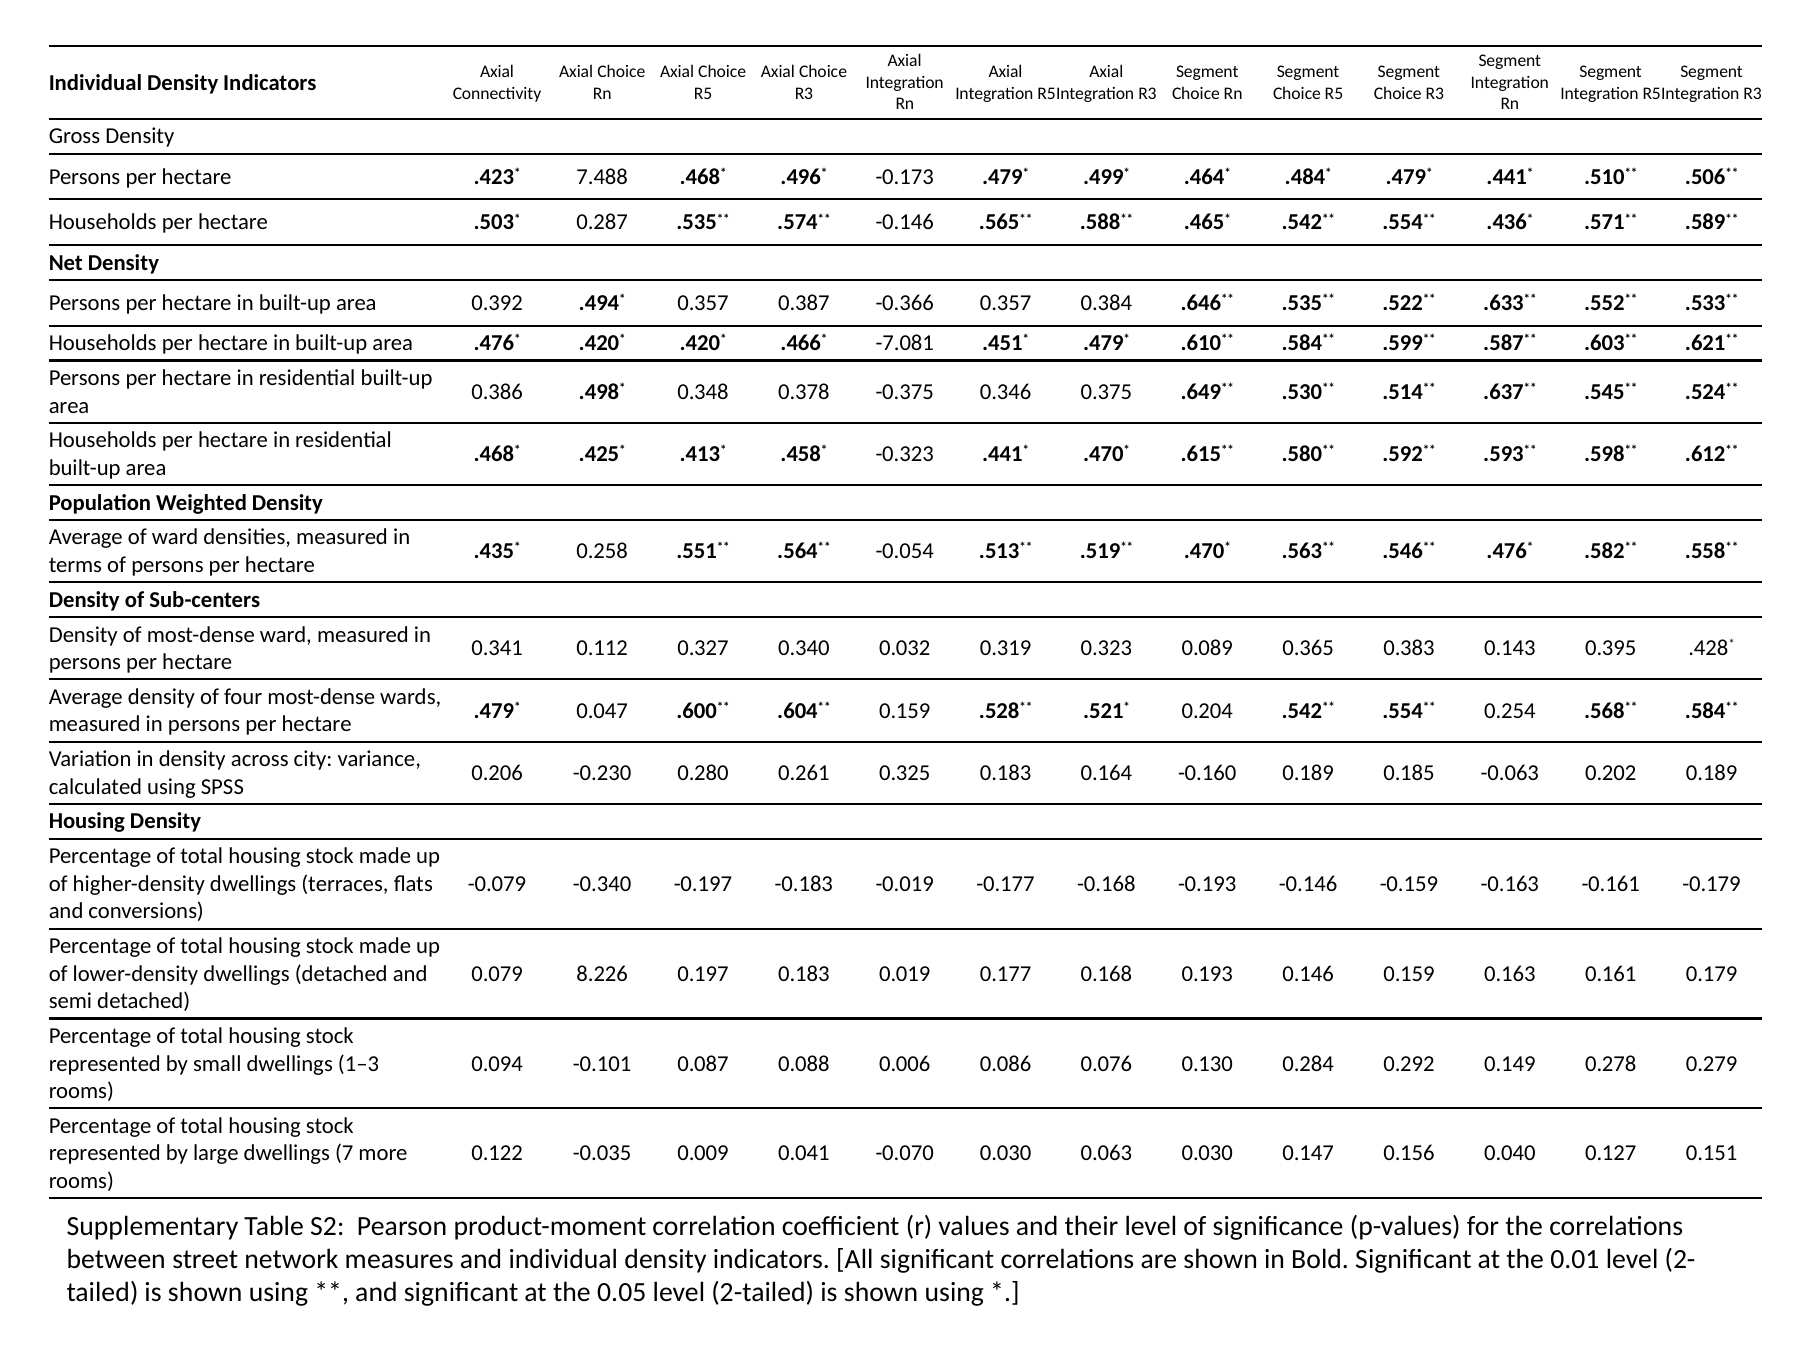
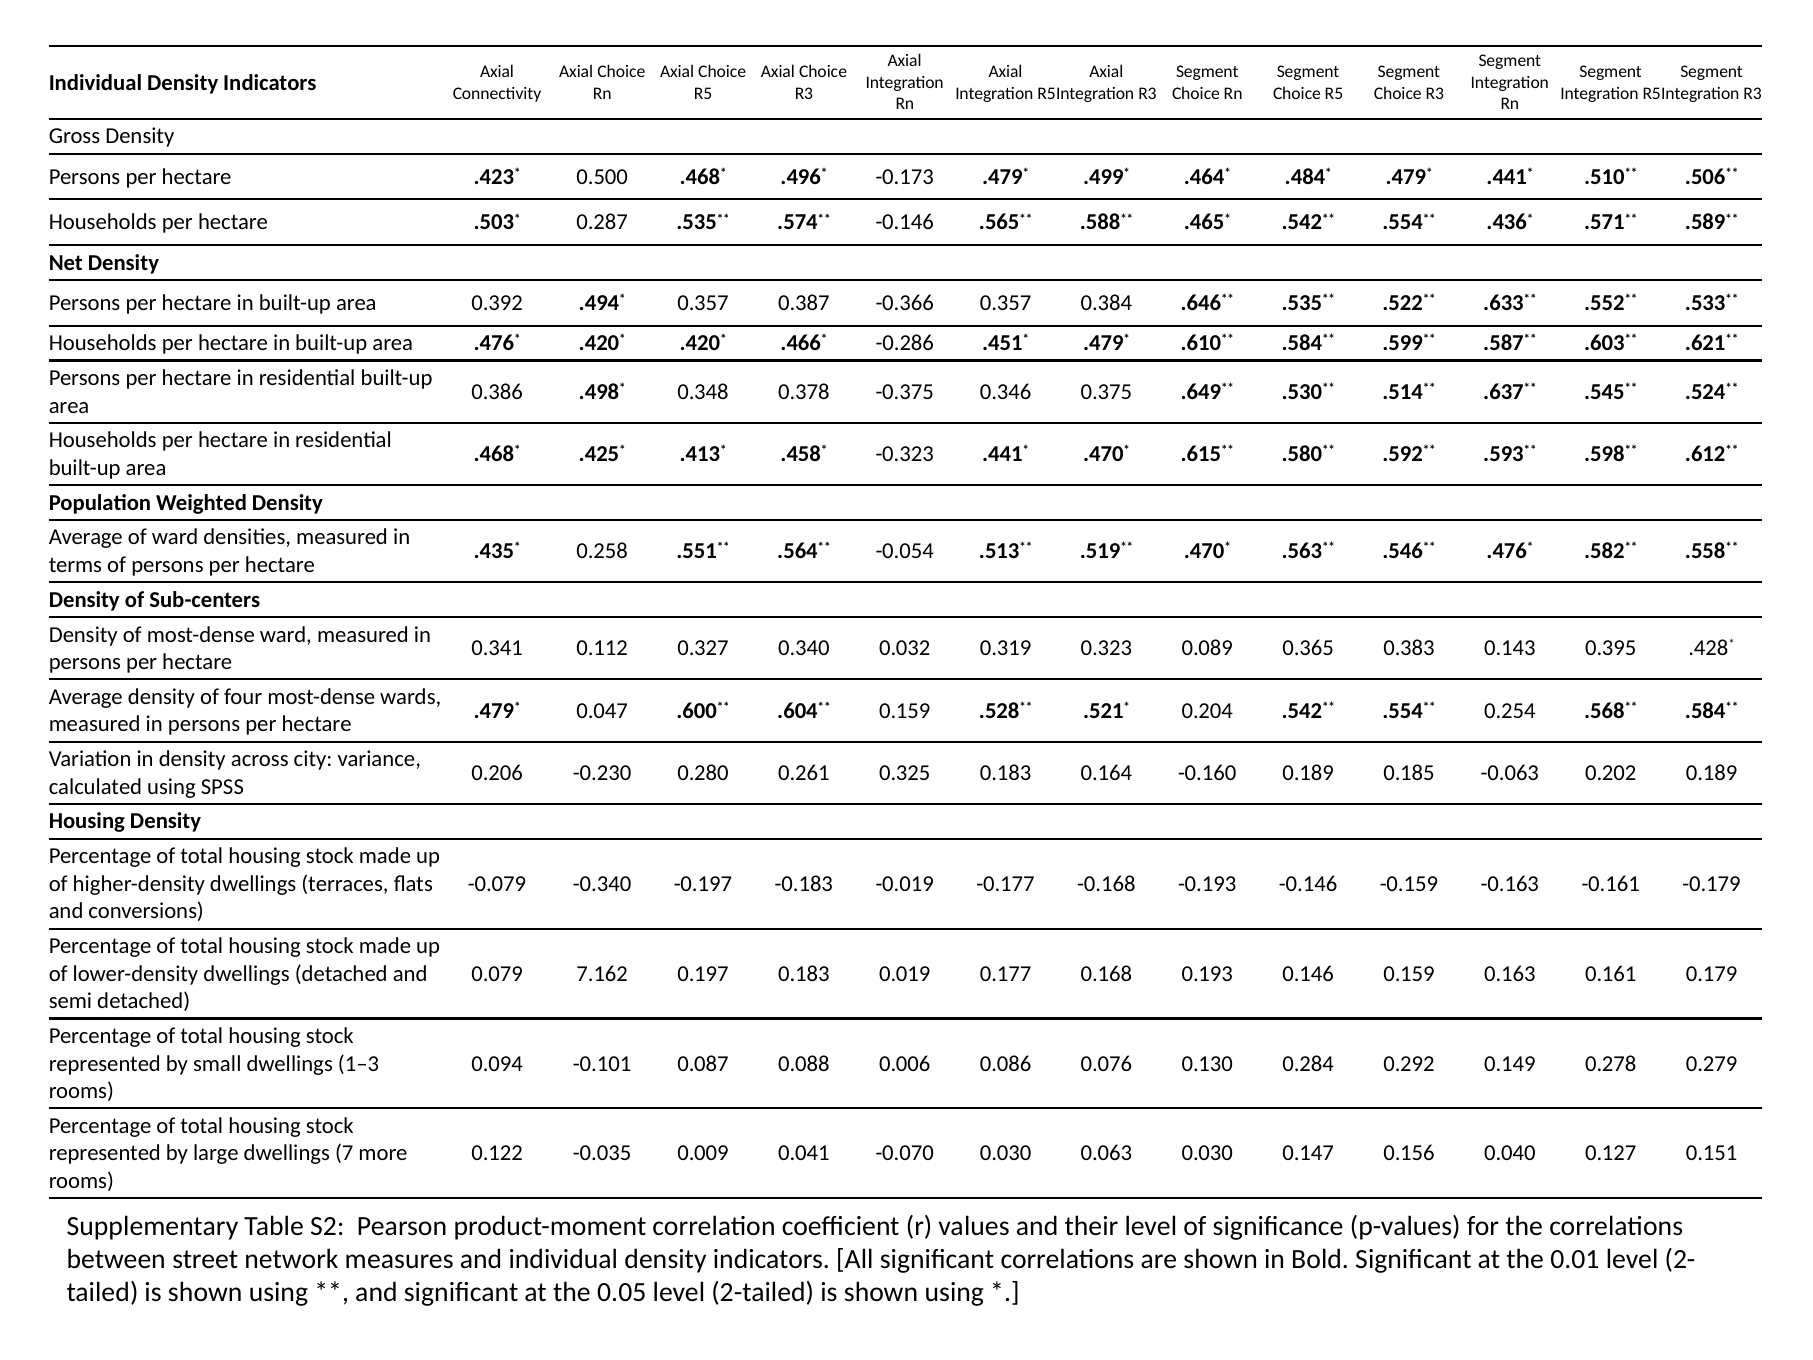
7.488: 7.488 -> 0.500
-7.081: -7.081 -> -0.286
8.226: 8.226 -> 7.162
